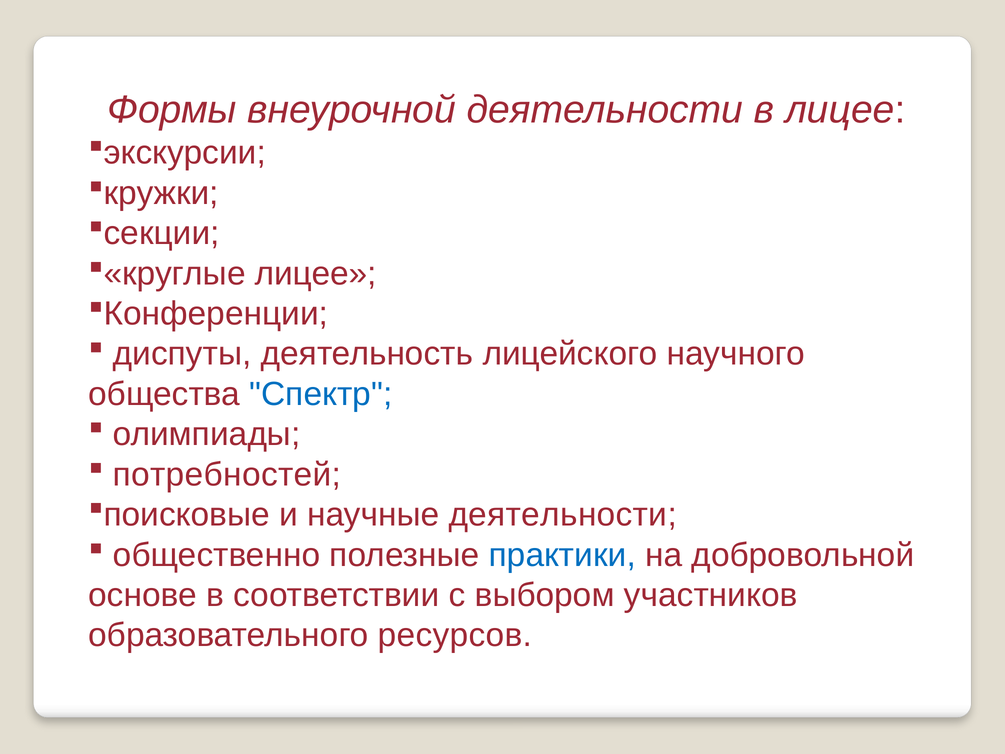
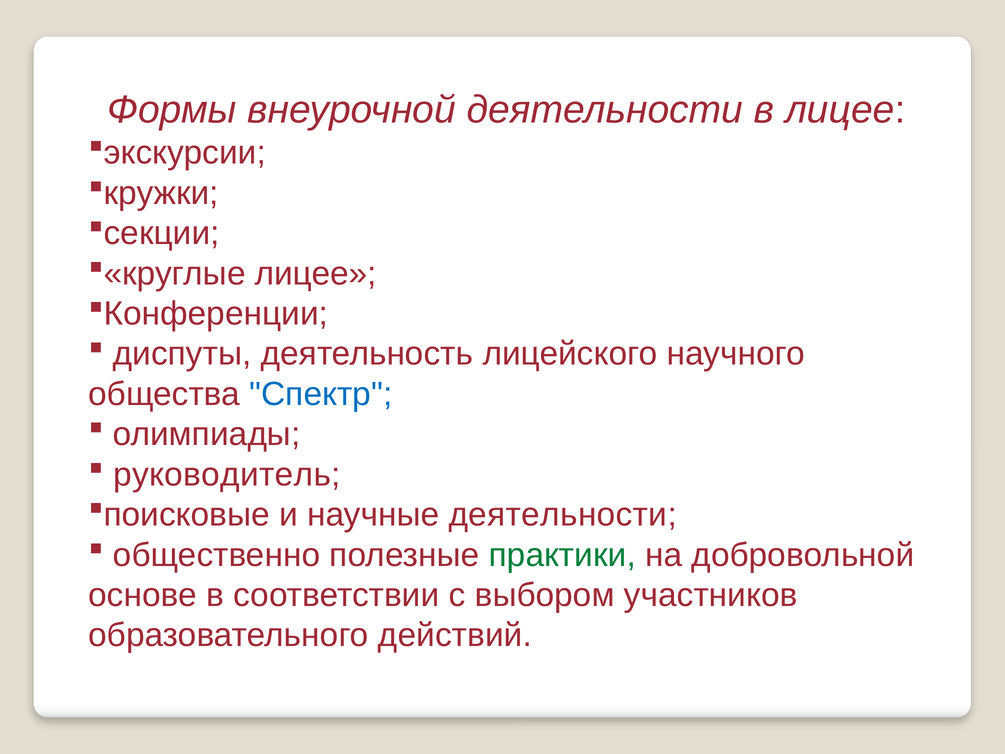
потребностей: потребностей -> руководитель
практики colour: blue -> green
ресурсов: ресурсов -> действий
